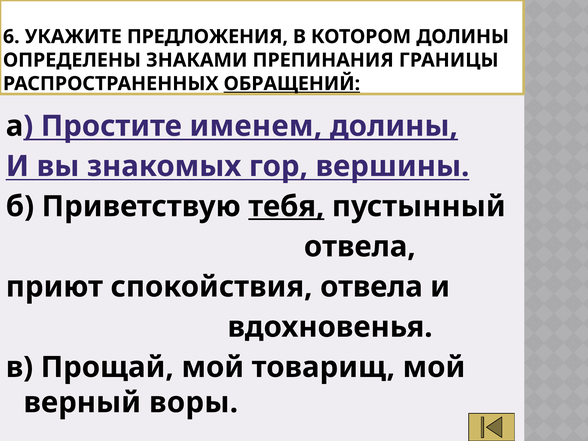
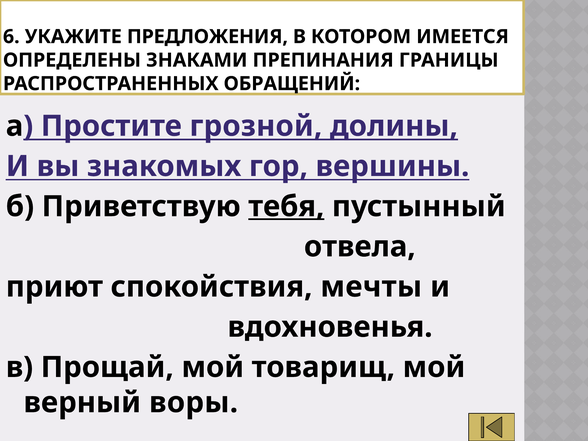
КОТОРОМ ДОЛИНЫ: ДОЛИНЫ -> ИМЕЕТСЯ
ОБРАЩЕНИЙ underline: present -> none
именем: именем -> грозной
спокойствия отвела: отвела -> мечты
